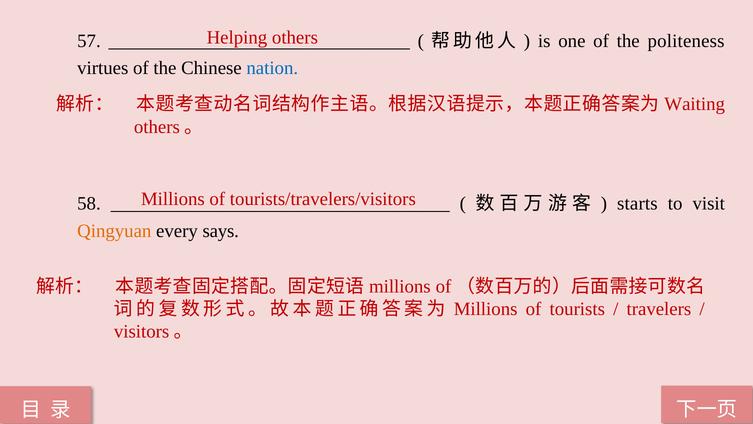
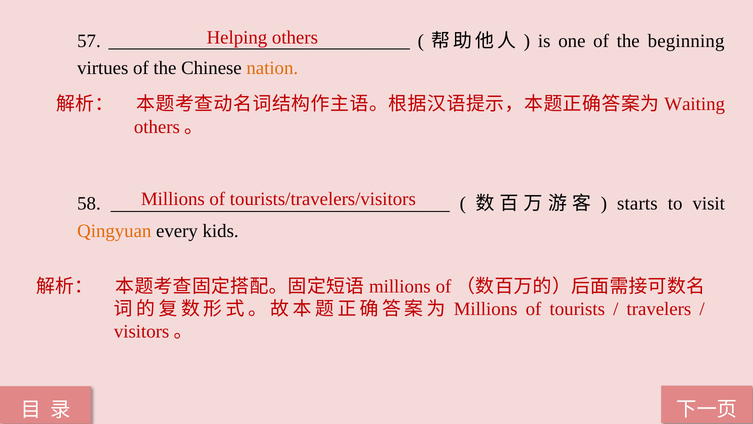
politeness: politeness -> beginning
nation colour: blue -> orange
says: says -> kids
